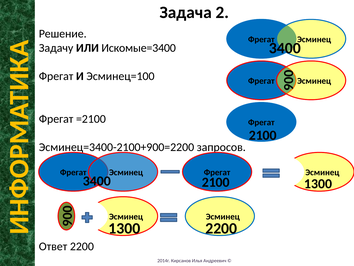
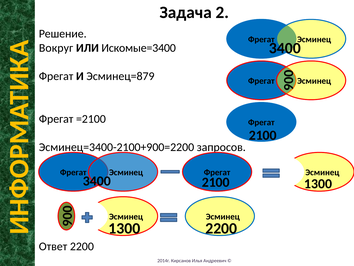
Задачу: Задачу -> Вокруг
Эсминец=100: Эсминец=100 -> Эсминец=879
